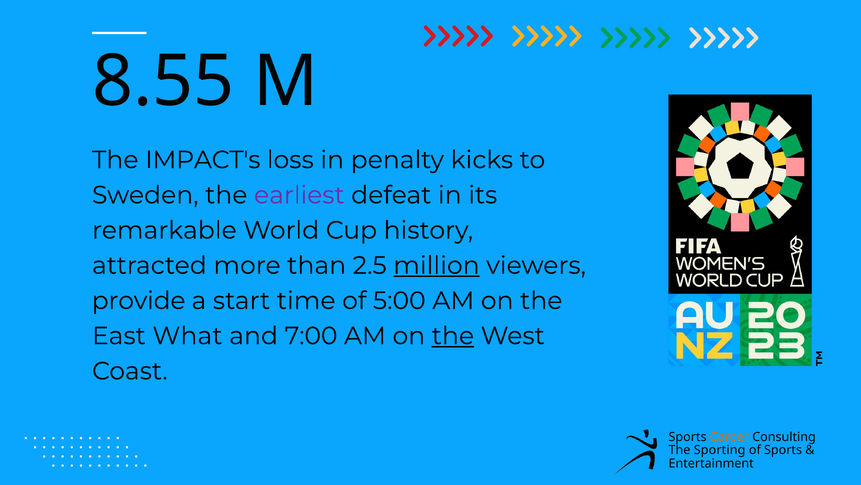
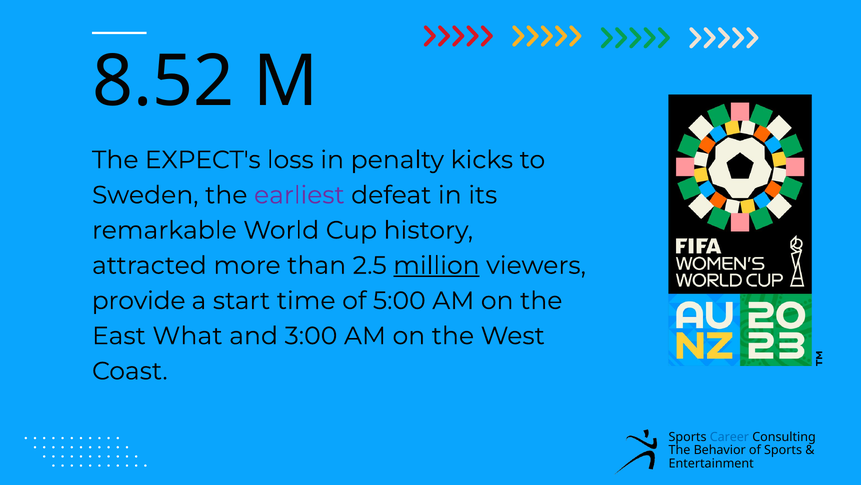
8.55: 8.55 -> 8.52
IMPACT's: IMPACT's -> EXPECT's
7:00: 7:00 -> 3:00
the at (453, 335) underline: present -> none
Career colour: orange -> blue
Sporting: Sporting -> Behavior
